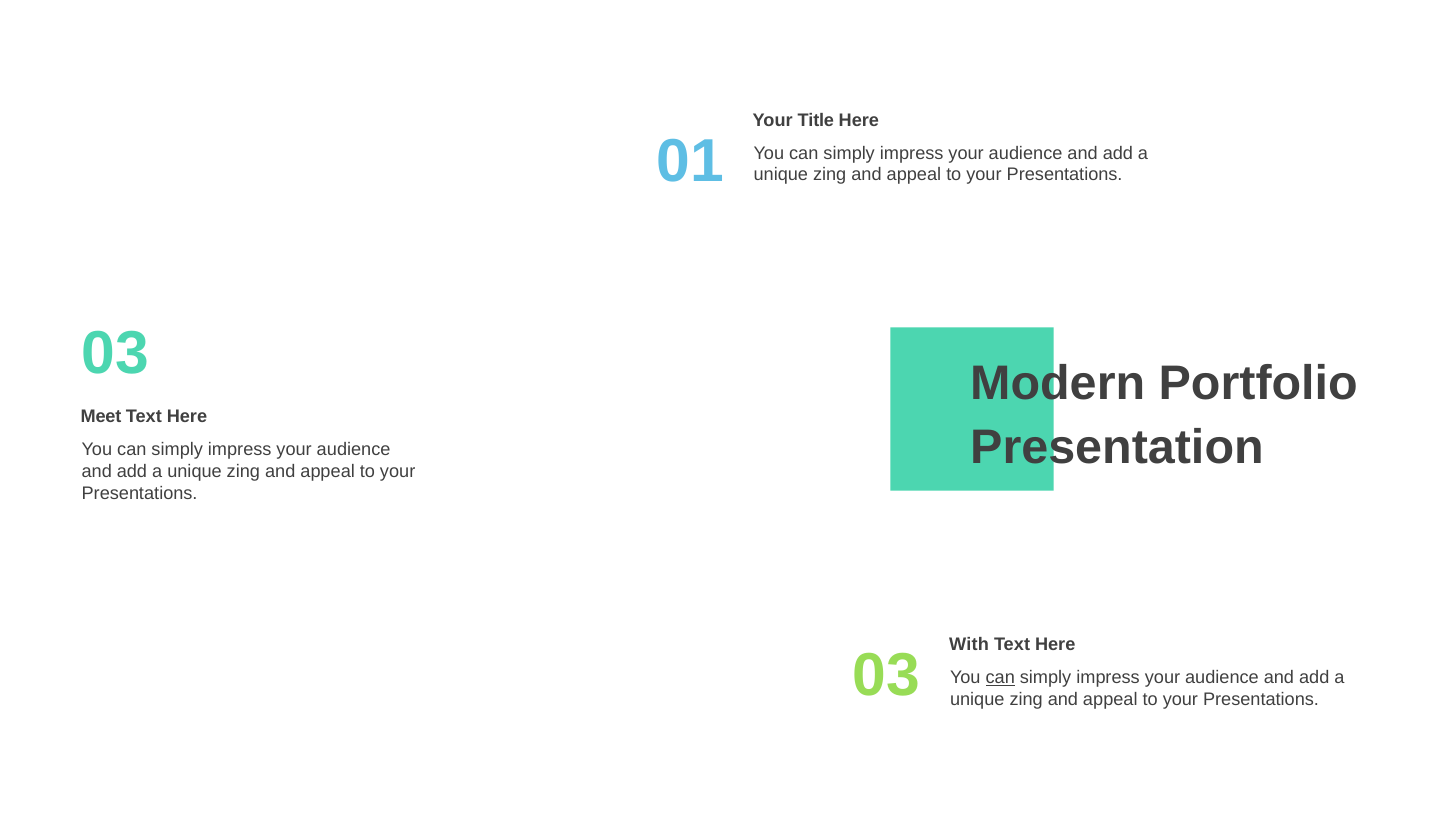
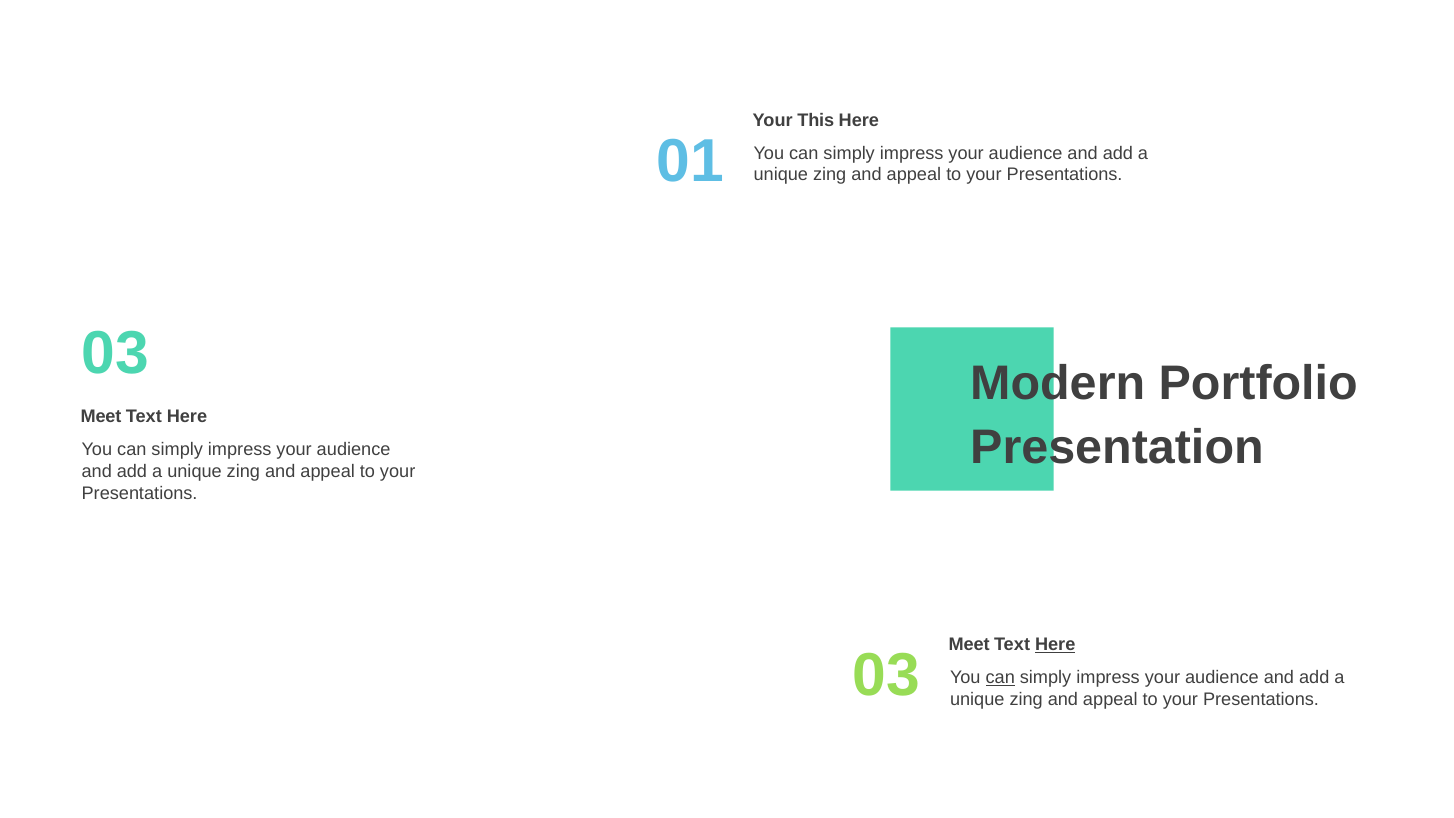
Title: Title -> This
With at (969, 645): With -> Meet
Here at (1055, 645) underline: none -> present
